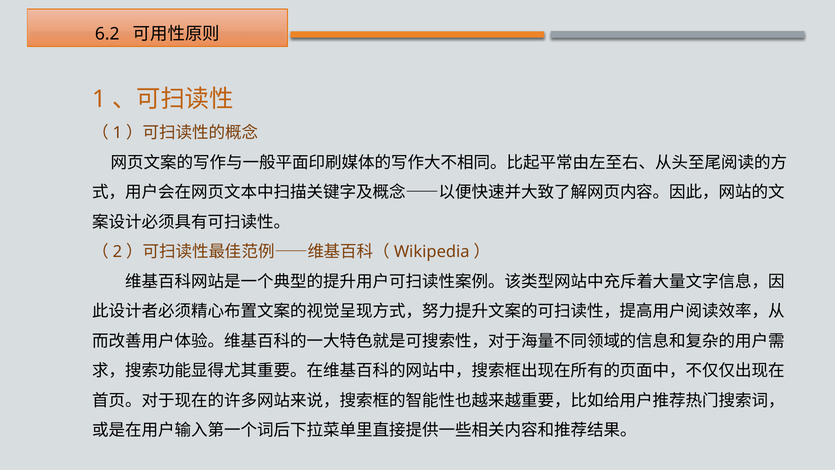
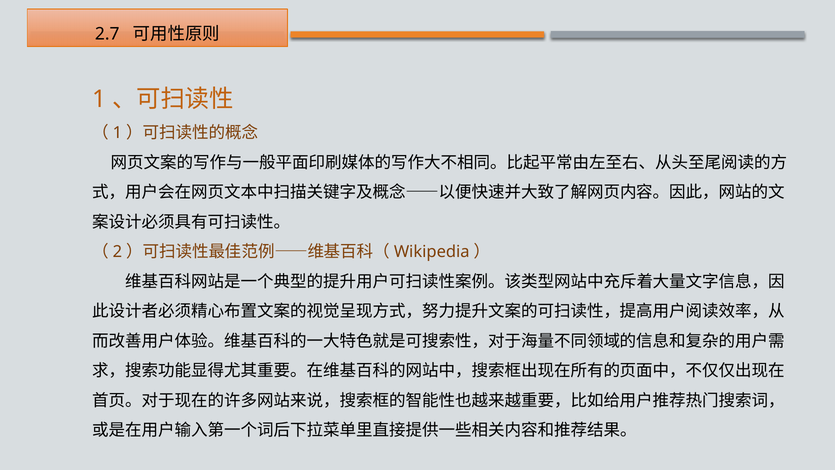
6.2: 6.2 -> 2.7
